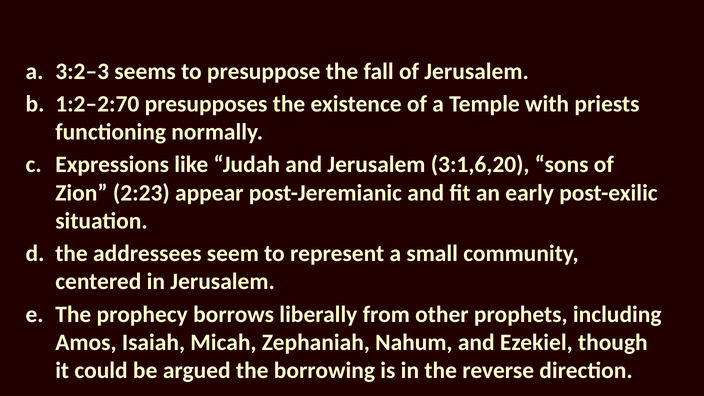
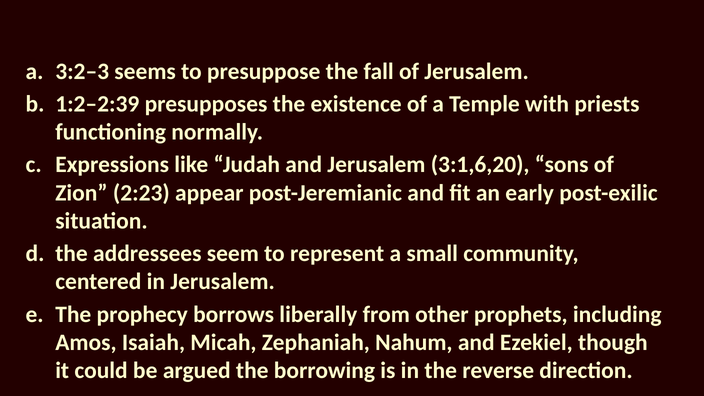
1:2–2:70: 1:2–2:70 -> 1:2–2:39
